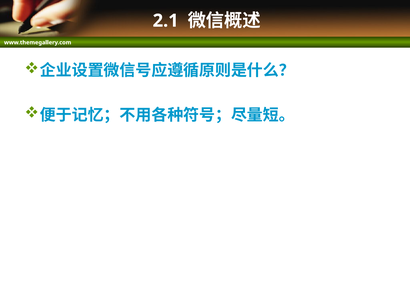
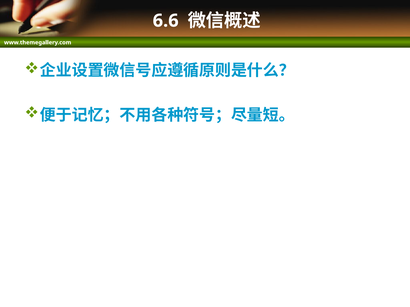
2.1: 2.1 -> 6.6
